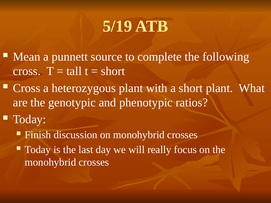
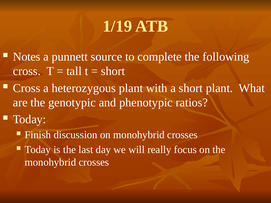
5/19: 5/19 -> 1/19
Mean: Mean -> Notes
